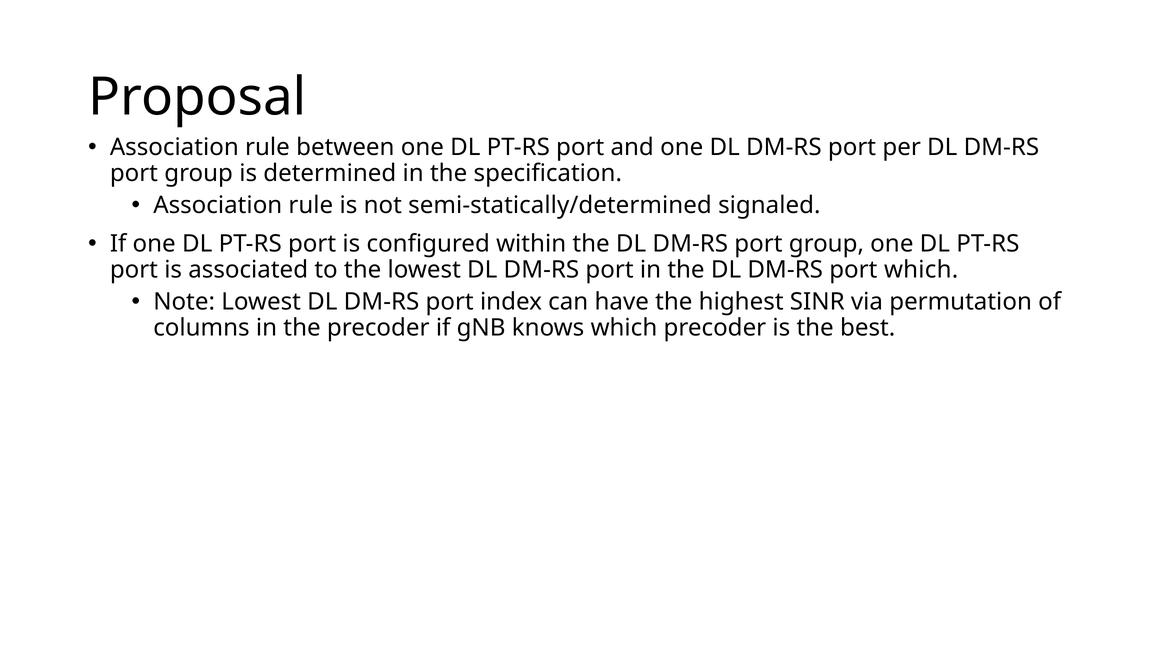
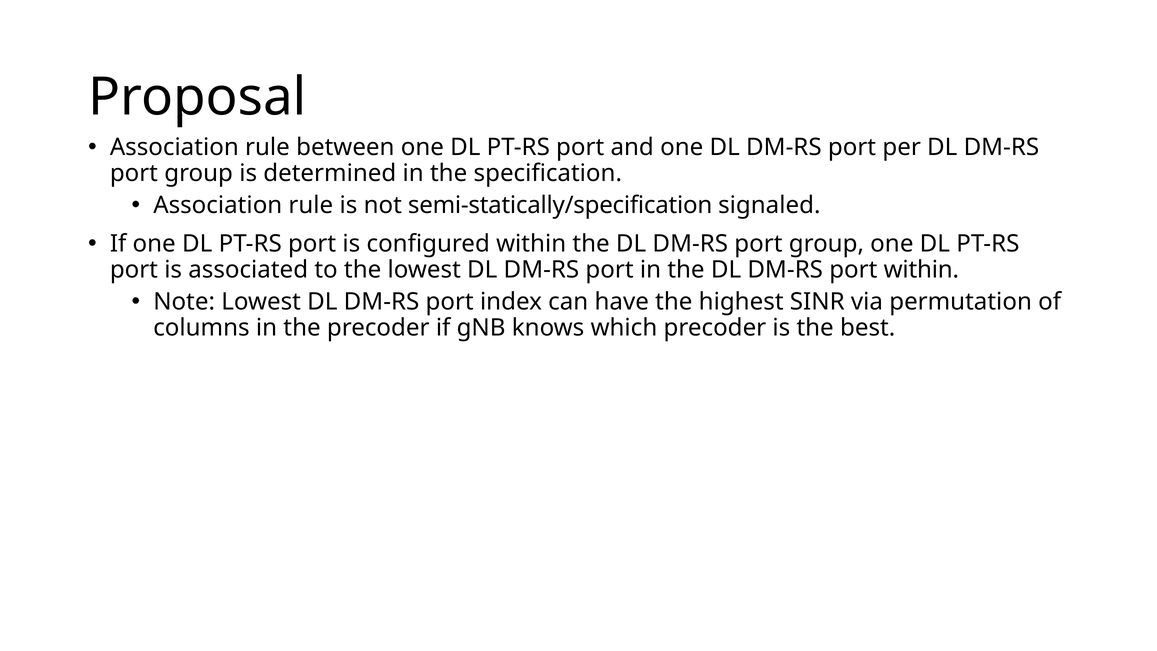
semi-statically/determined: semi-statically/determined -> semi-statically/specification
port which: which -> within
